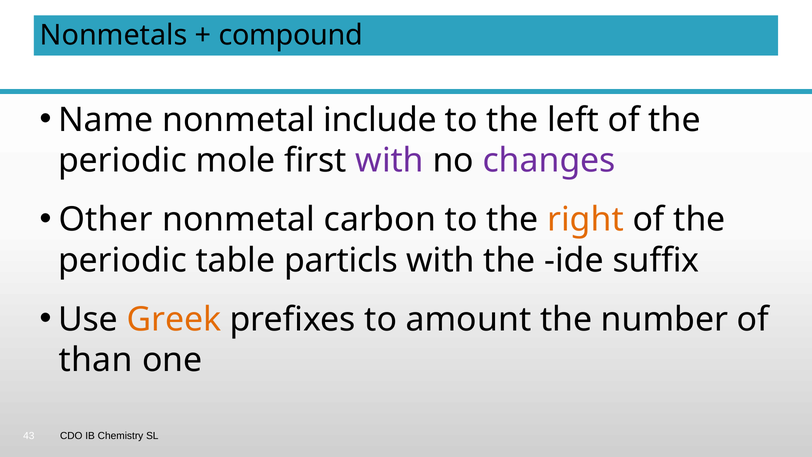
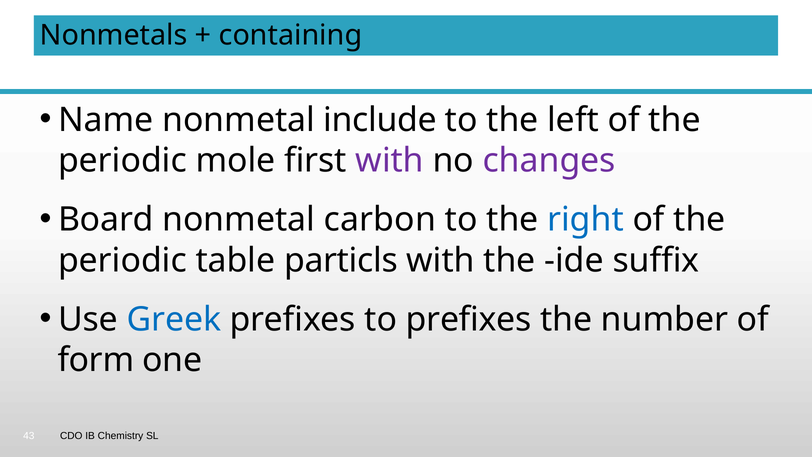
compound: compound -> containing
Other: Other -> Board
right colour: orange -> blue
Greek colour: orange -> blue
to amount: amount -> prefixes
than: than -> form
